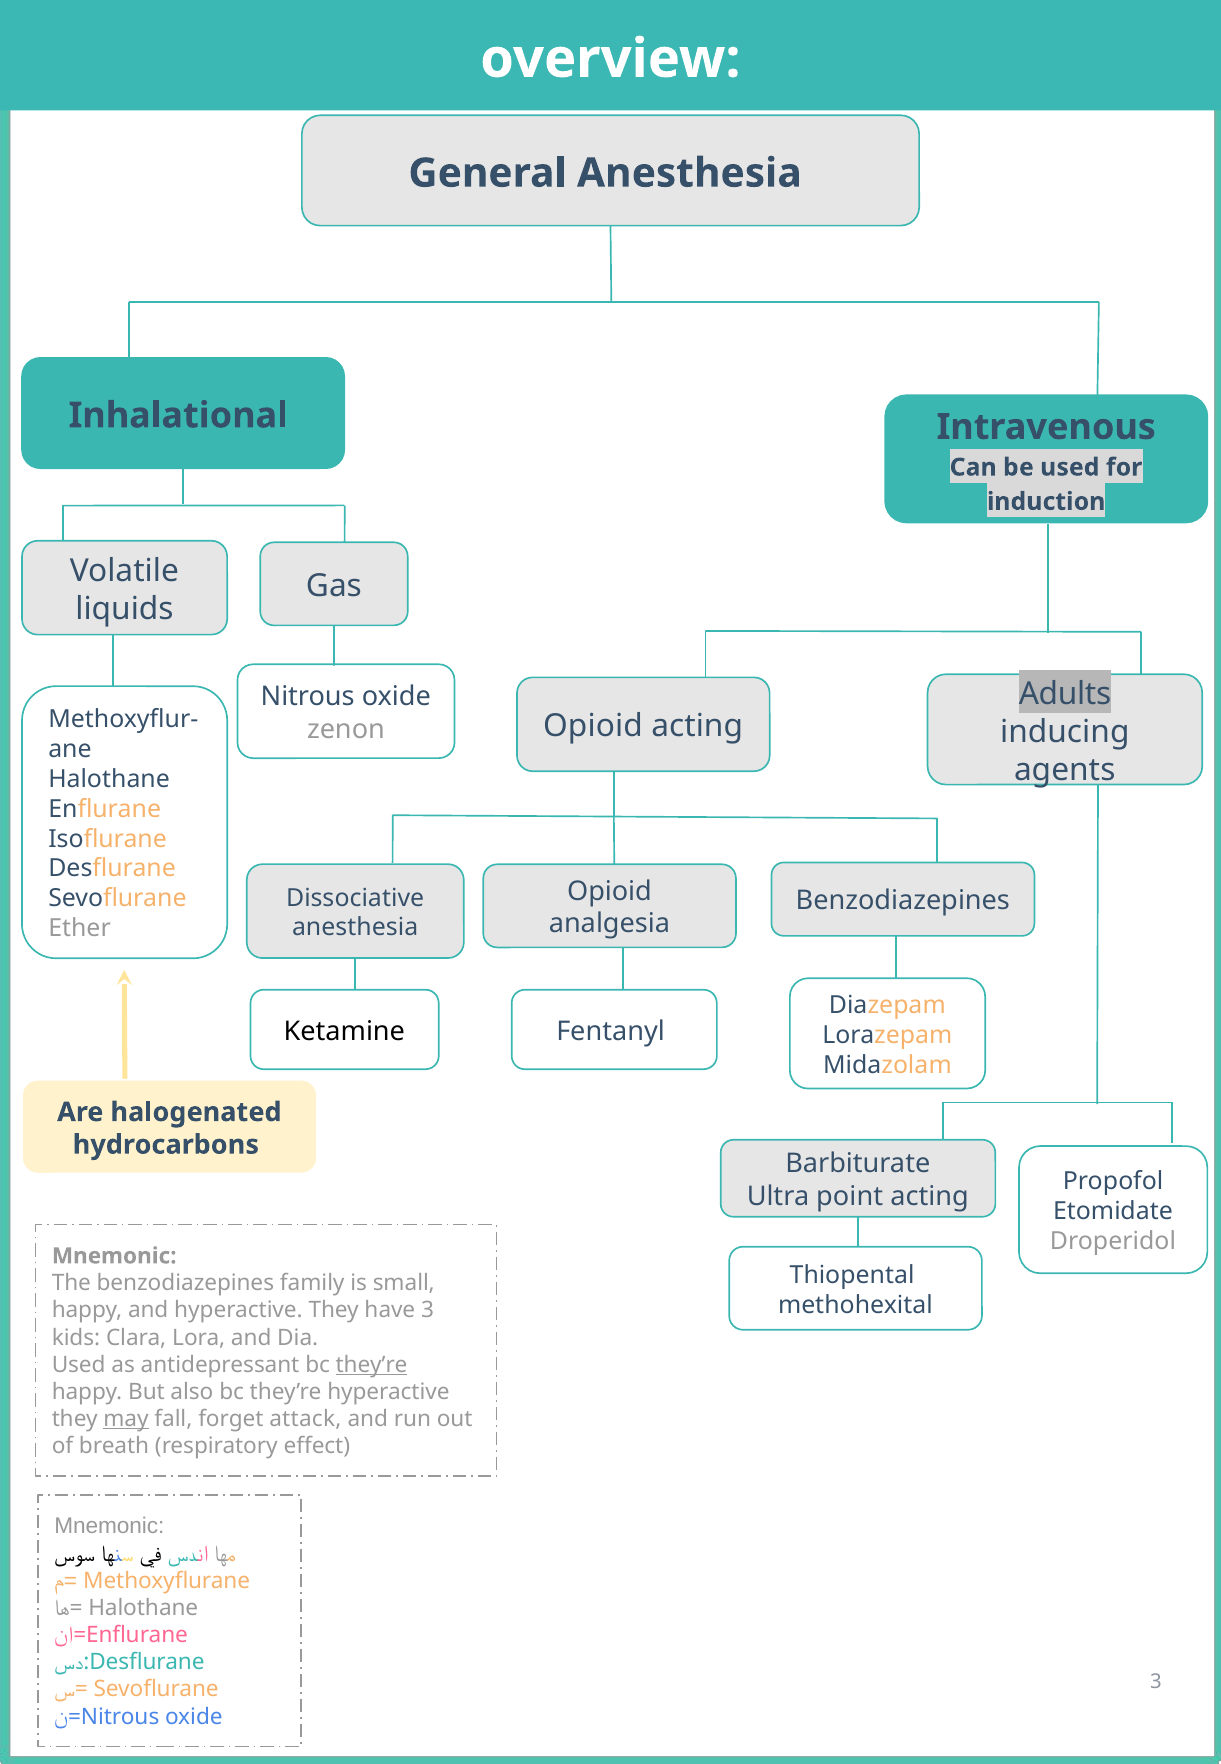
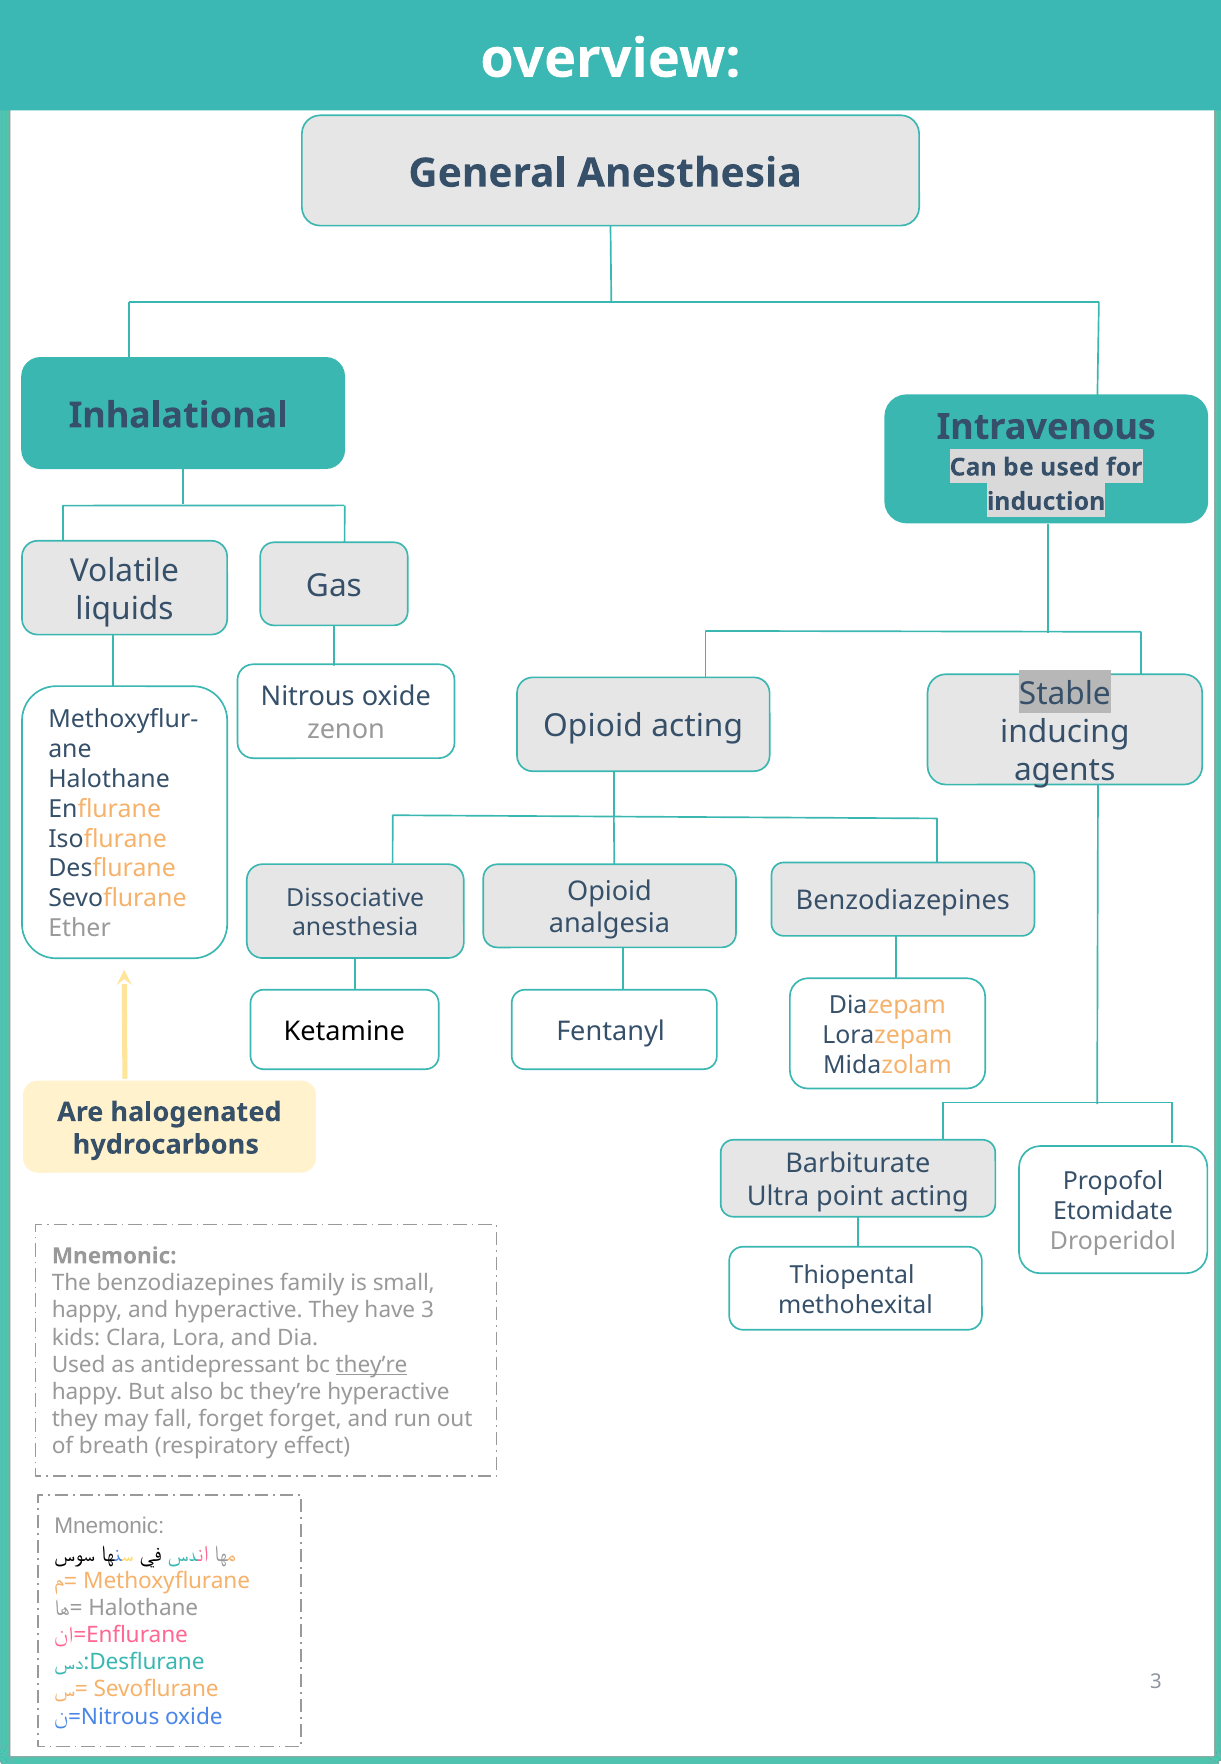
Adults: Adults -> Stable
may underline: present -> none
forget attack: attack -> forget
